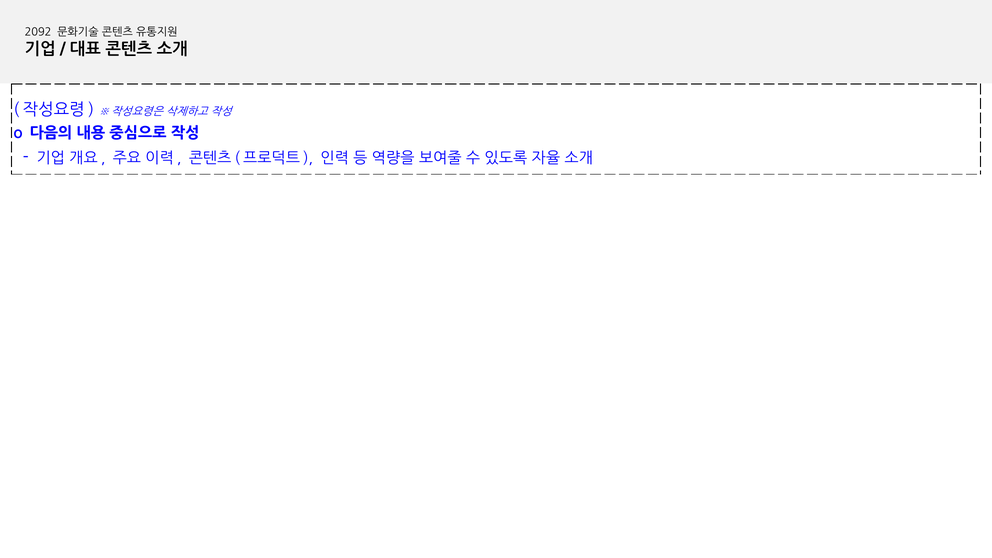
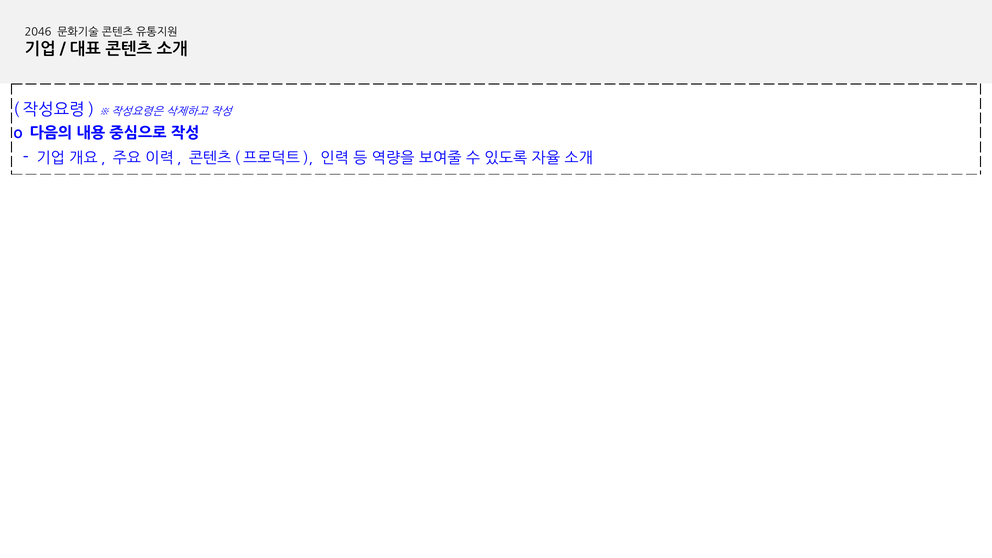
2092: 2092 -> 2046
